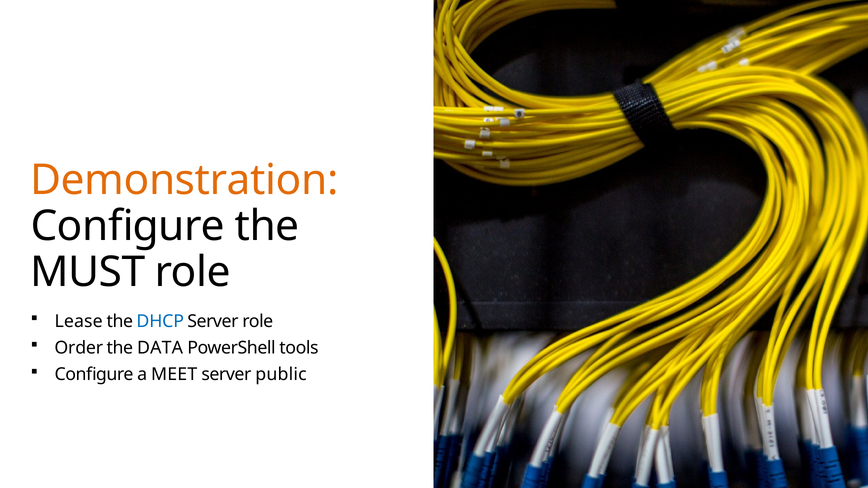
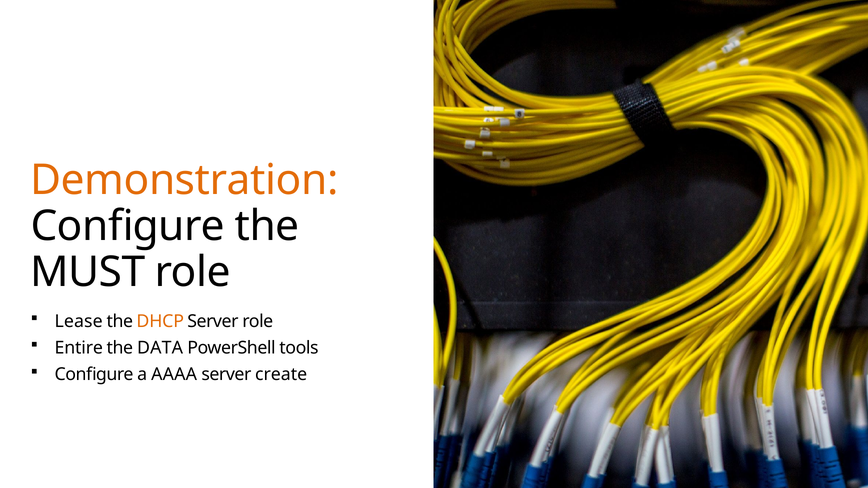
DHCP colour: blue -> orange
Order: Order -> Entire
MEET: MEET -> AAAA
public: public -> create
